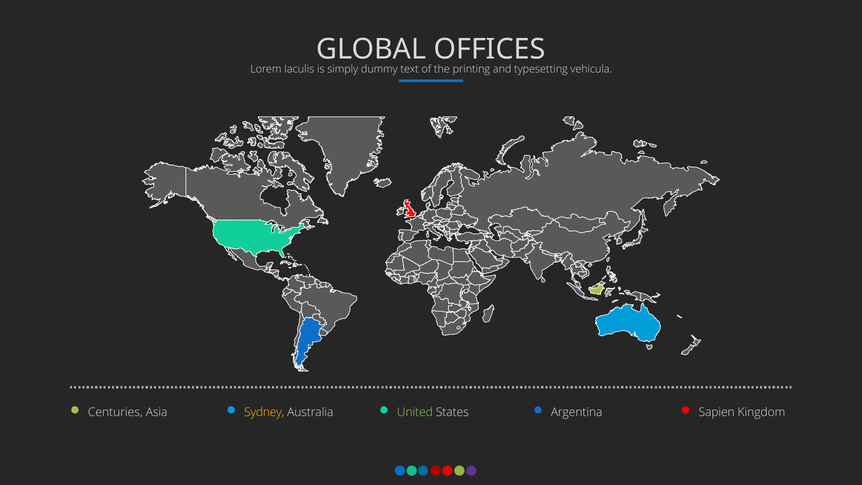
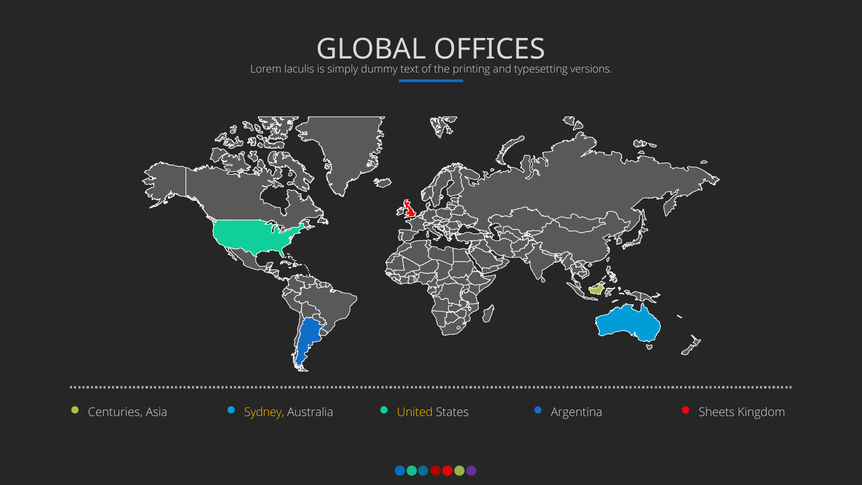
vehicula: vehicula -> versions
United colour: light green -> yellow
Sapien: Sapien -> Sheets
